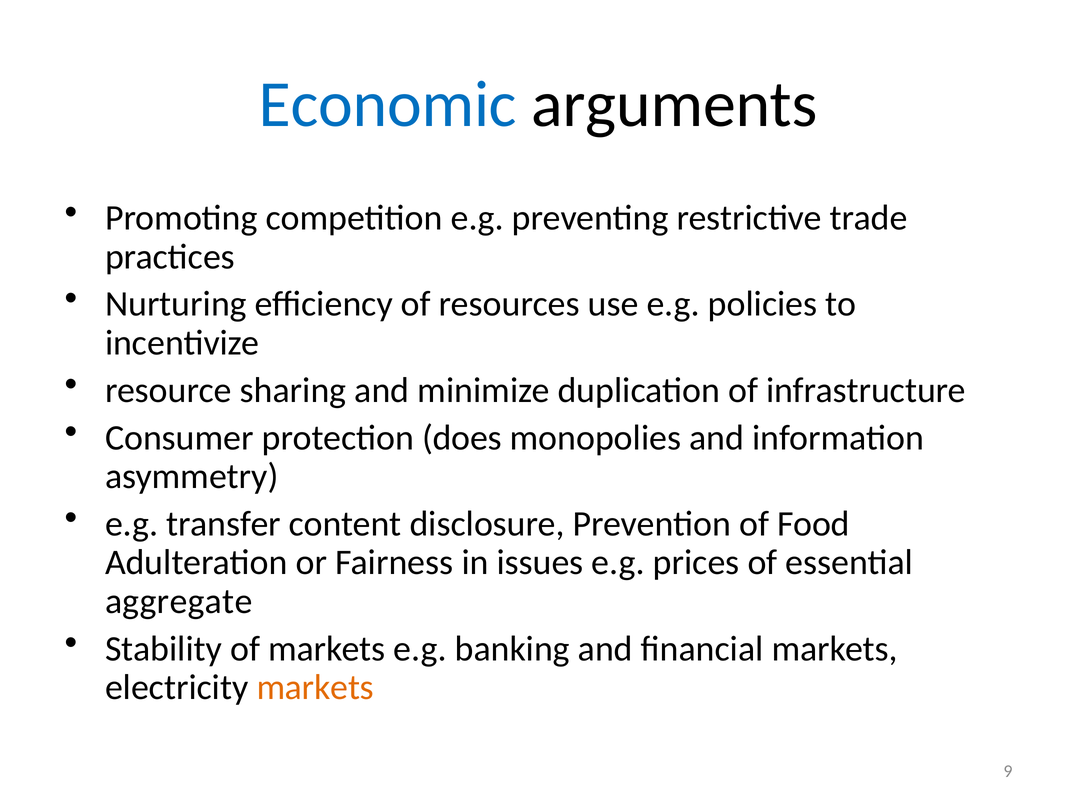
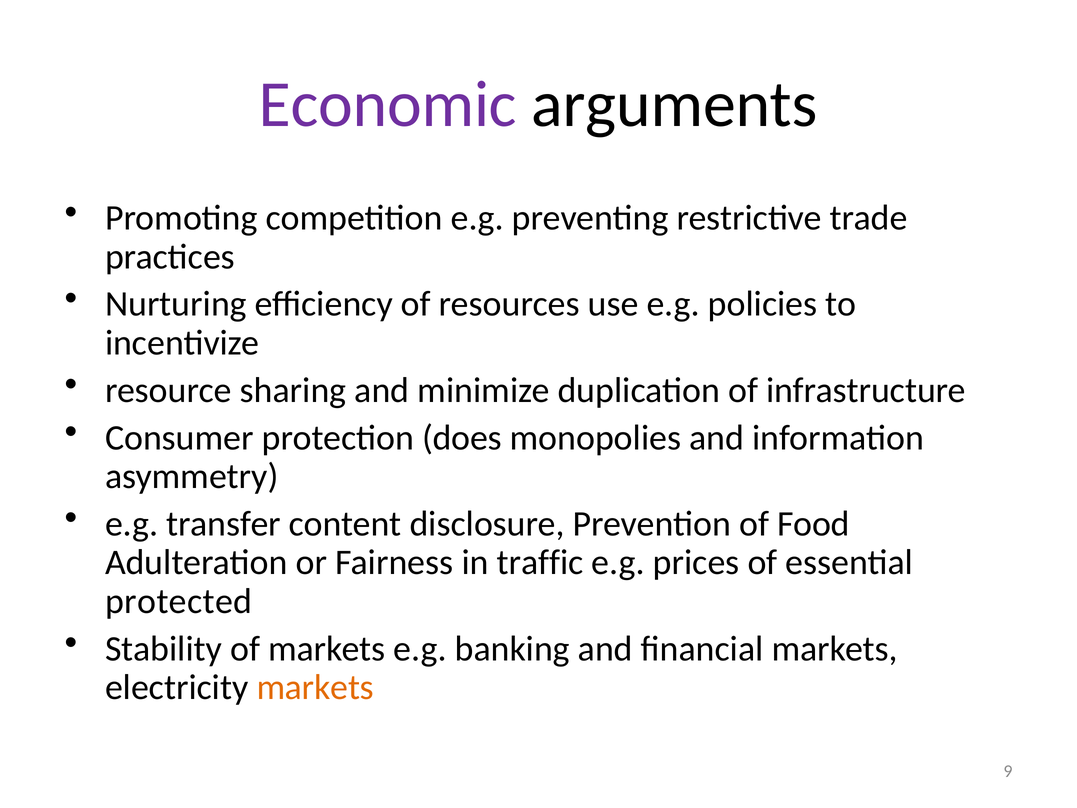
Economic colour: blue -> purple
issues: issues -> traffic
aggregate: aggregate -> protected
